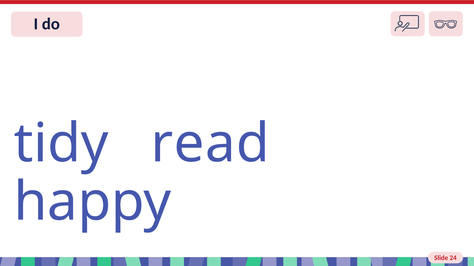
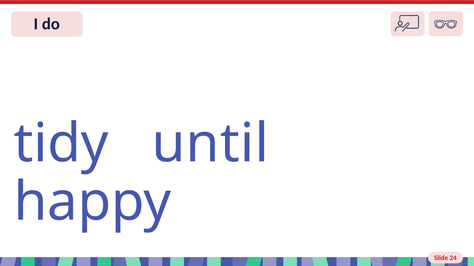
read: read -> until
